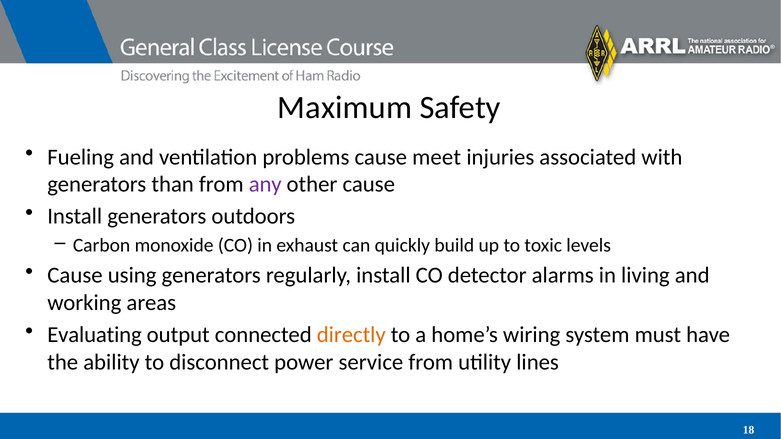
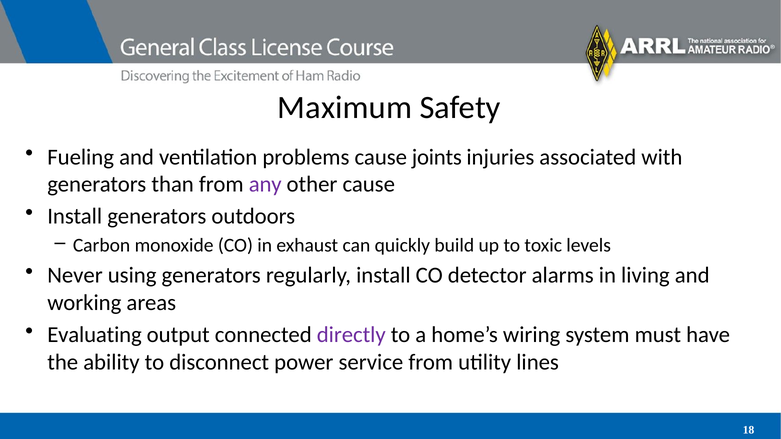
meet: meet -> joints
Cause at (75, 276): Cause -> Never
directly colour: orange -> purple
